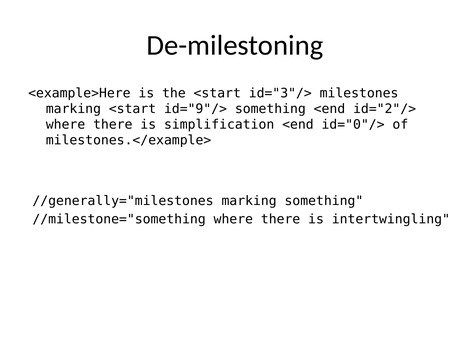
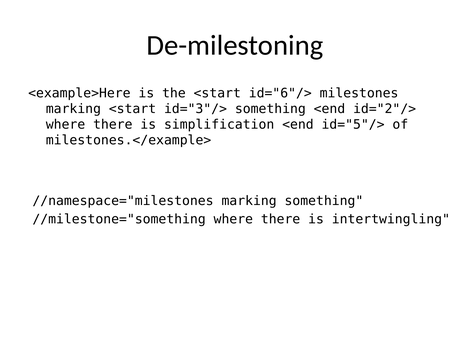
id="3"/>: id="3"/> -> id="6"/>
id="9"/>: id="9"/> -> id="3"/>
id="0"/>: id="0"/> -> id="5"/>
//generally="milestones: //generally="milestones -> //namespace="milestones
